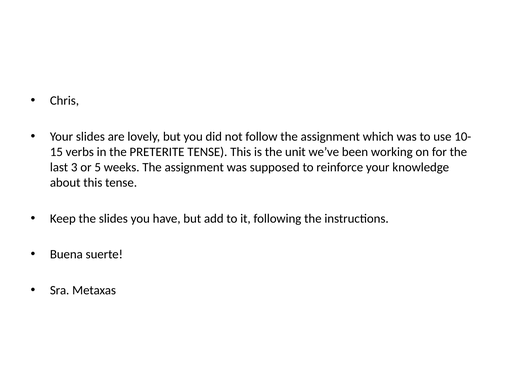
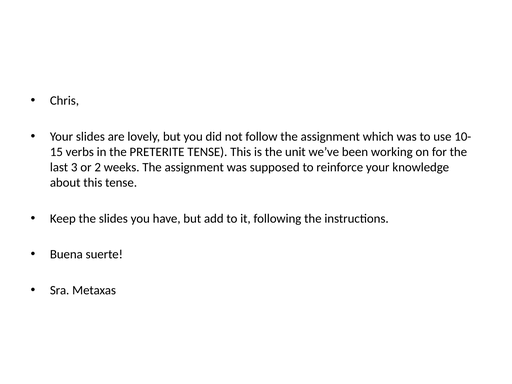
5: 5 -> 2
